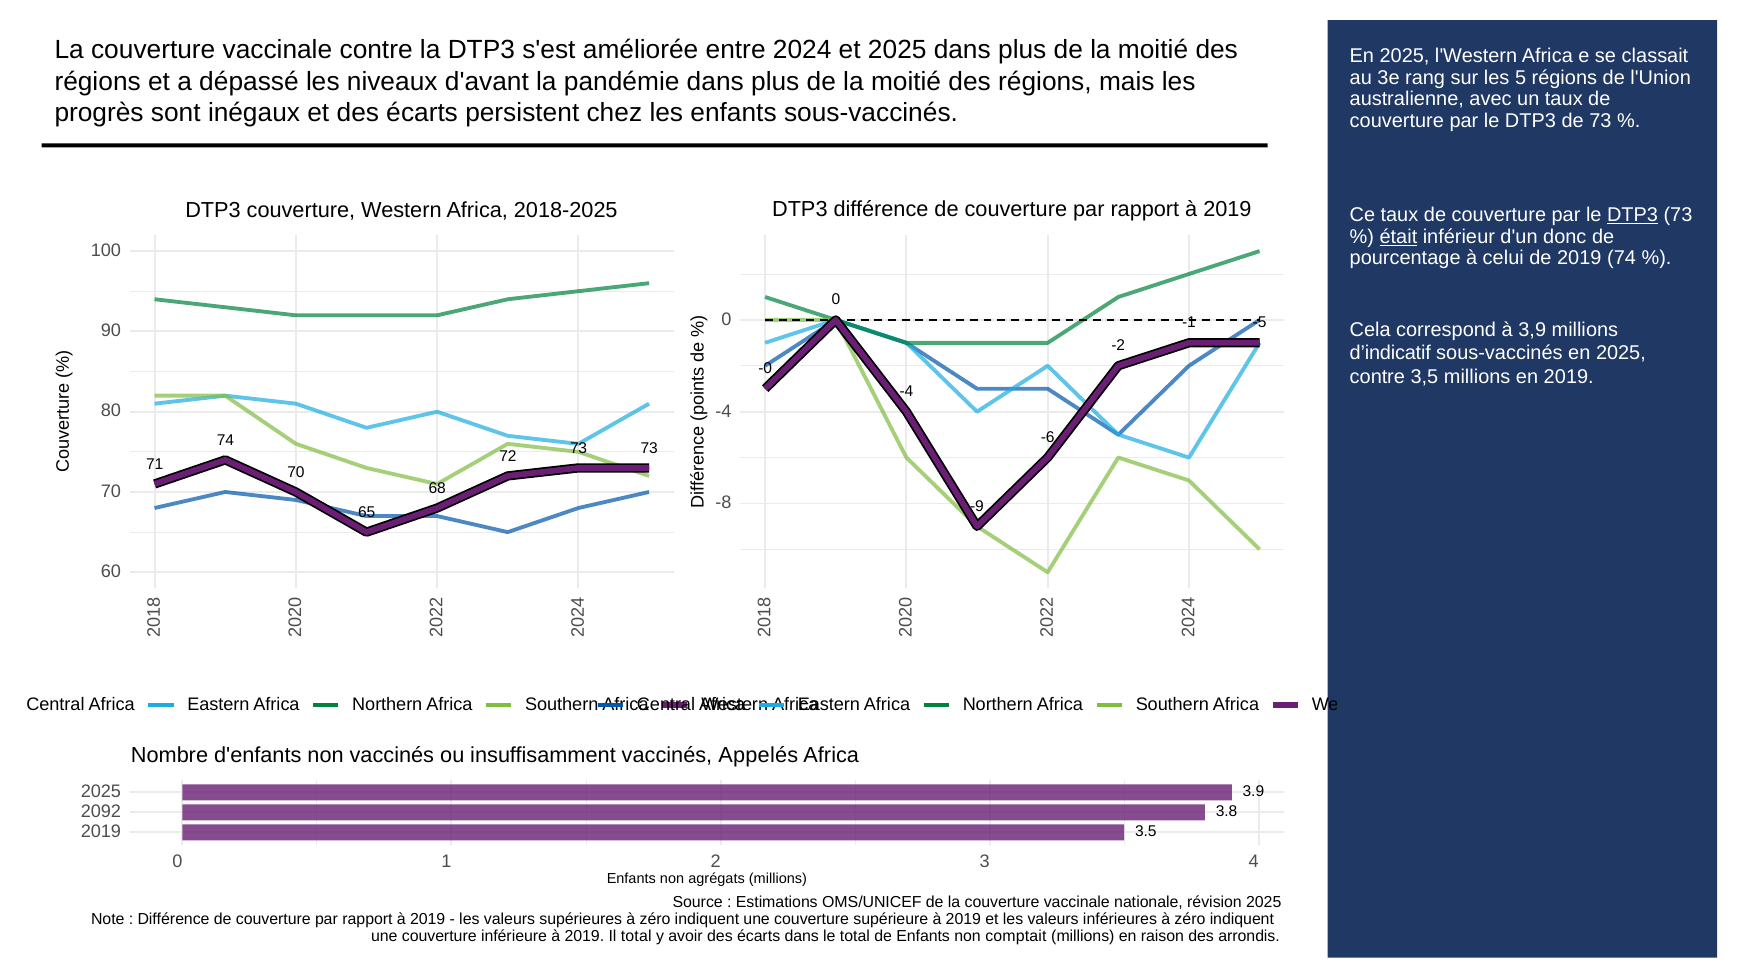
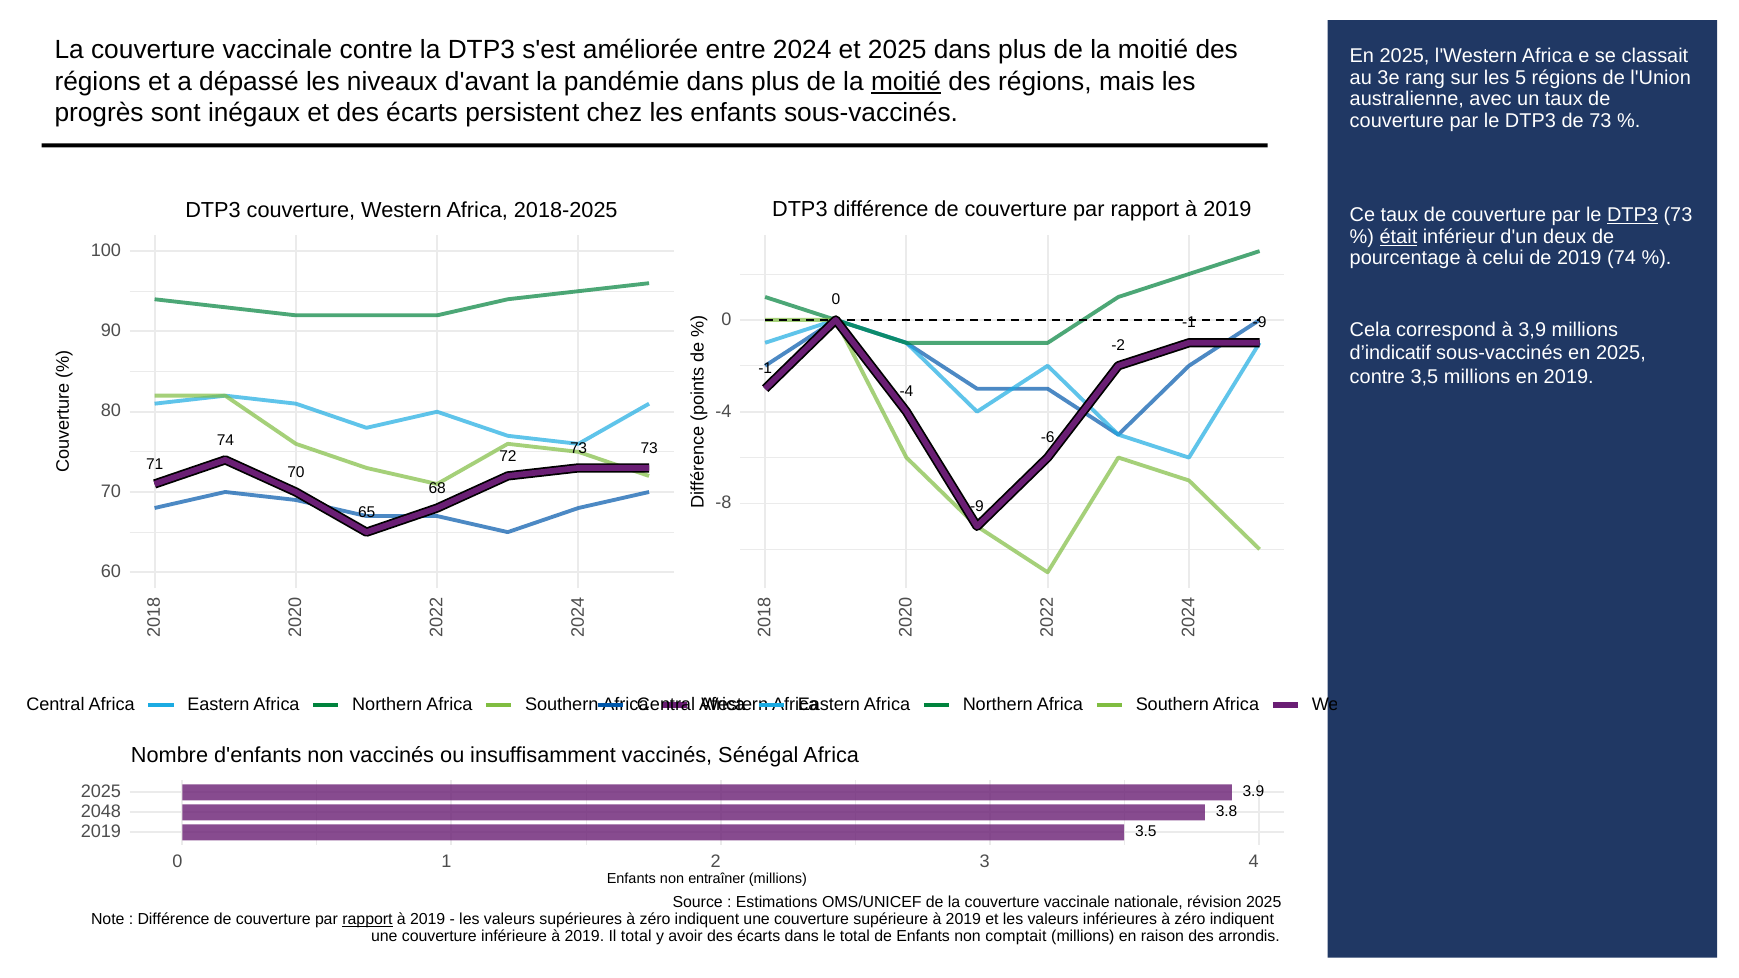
moitié at (906, 82) underline: none -> present
donc: donc -> deux
-1 -5: -5 -> -9
-0 at (765, 368): -0 -> -1
Appelés: Appelés -> Sénégal
2092: 2092 -> 2048
agrégats: agrégats -> entraîner
rapport at (367, 919) underline: none -> present
